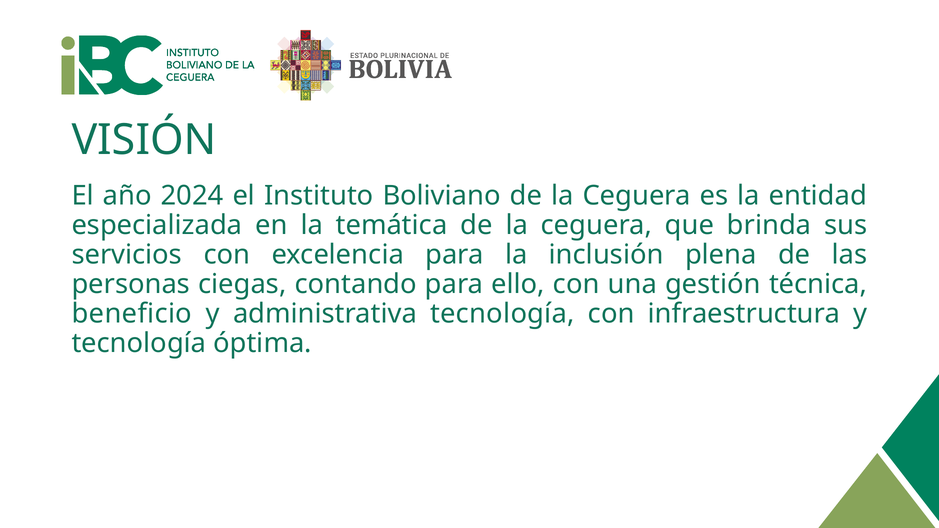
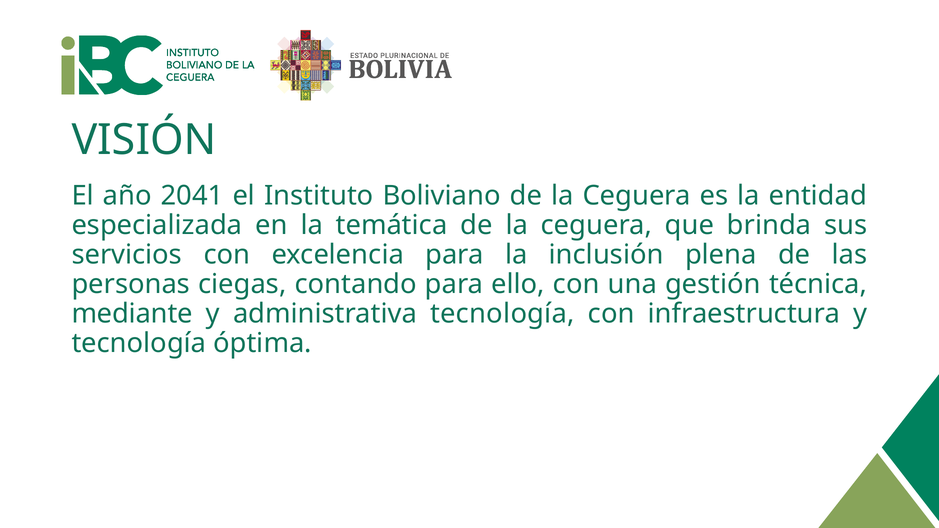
2024: 2024 -> 2041
beneficio: beneficio -> mediante
